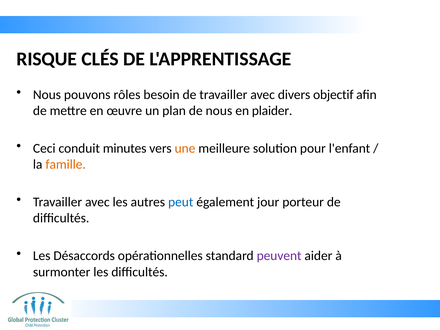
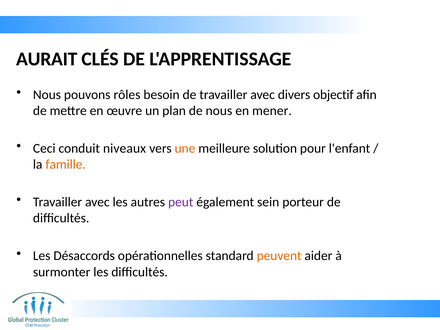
RISQUE: RISQUE -> AURAIT
plaider: plaider -> mener
minutes: minutes -> niveaux
peut colour: blue -> purple
jour: jour -> sein
peuvent colour: purple -> orange
